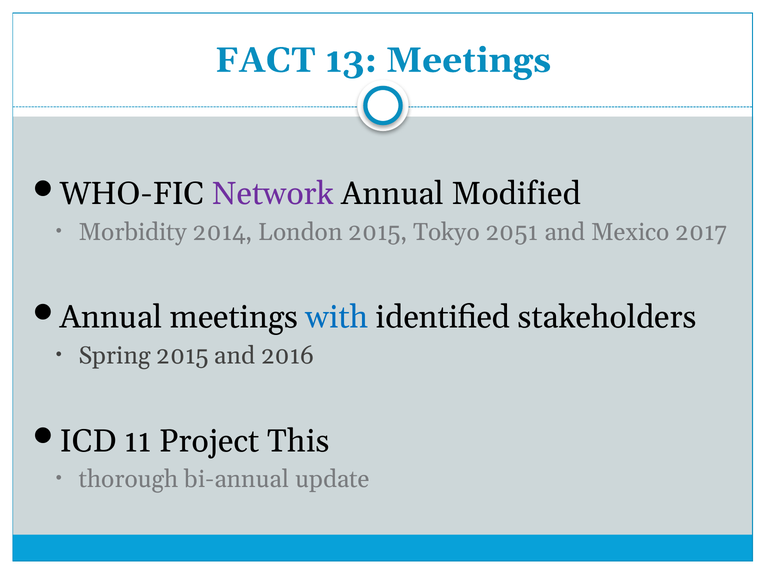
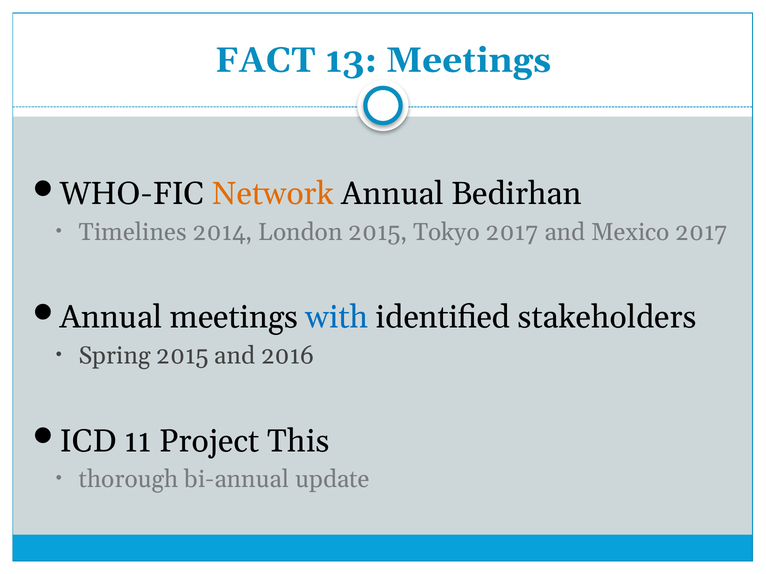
Network colour: purple -> orange
Modified: Modified -> Bedirhan
Morbidity: Morbidity -> Timelines
Tokyo 2051: 2051 -> 2017
